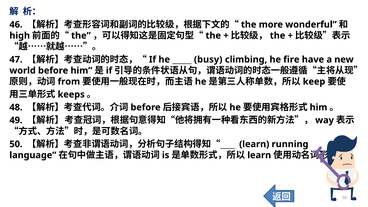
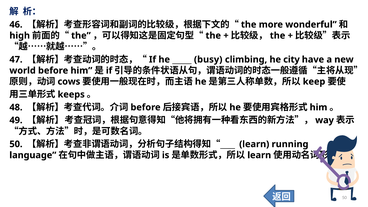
fire: fire -> city
from: from -> cows
